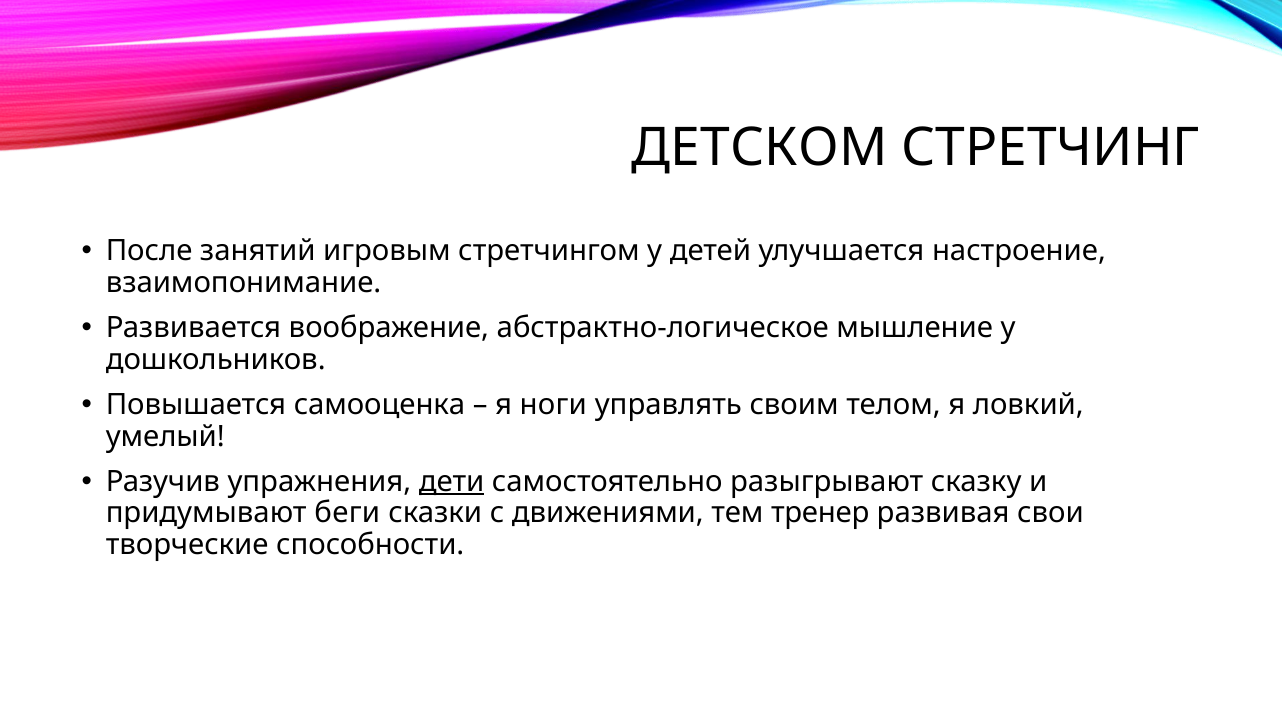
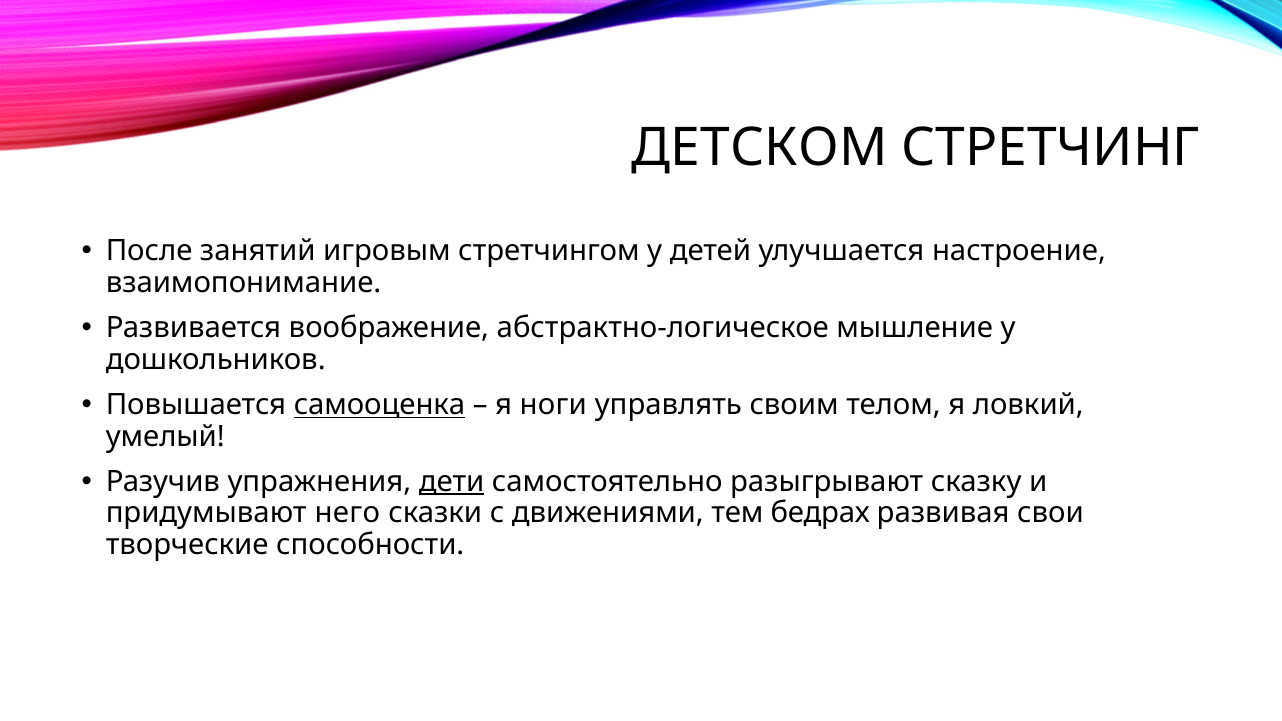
самооценка underline: none -> present
беги: беги -> него
тренер: тренер -> бедрах
